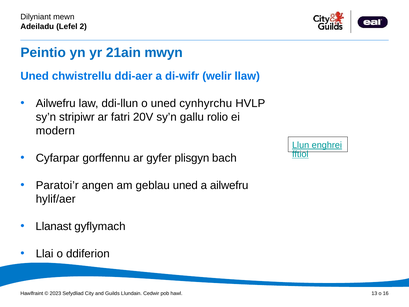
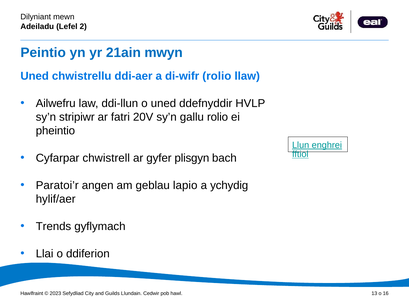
di-wifr welir: welir -> rolio
cynhyrchu: cynhyrchu -> ddefnyddir
modern: modern -> pheintio
gorffennu: gorffennu -> chwistrell
geblau uned: uned -> lapio
a ailwefru: ailwefru -> ychydig
Llanast: Llanast -> Trends
